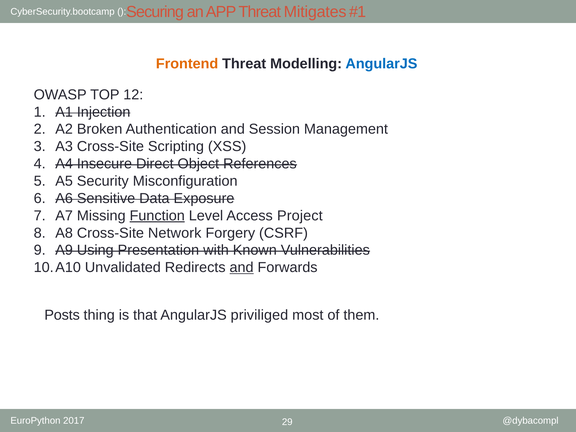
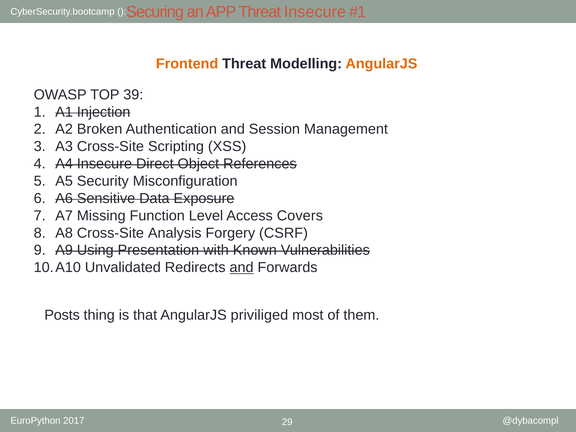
Threat Mitigates: Mitigates -> Insecure
AngularJS at (381, 64) colour: blue -> orange
12: 12 -> 39
Function underline: present -> none
Project: Project -> Covers
Network: Network -> Analysis
